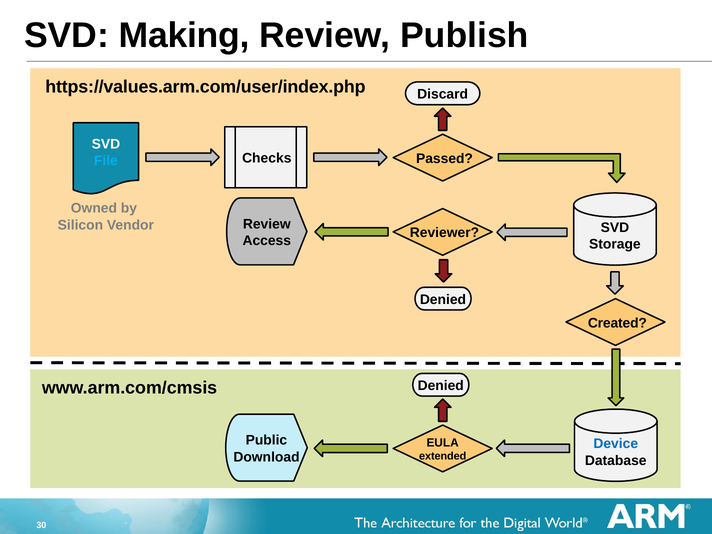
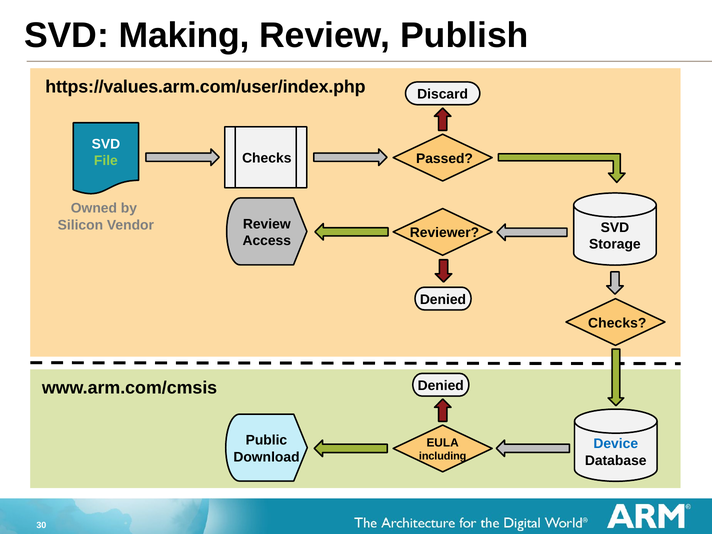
File colour: light blue -> light green
Created at (617, 323): Created -> Checks
extended: extended -> including
